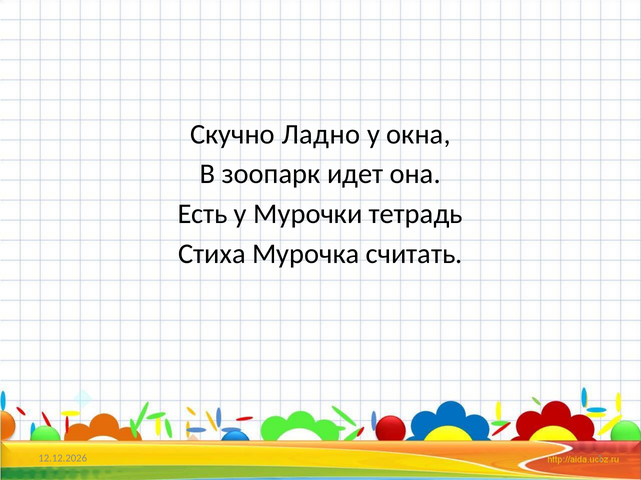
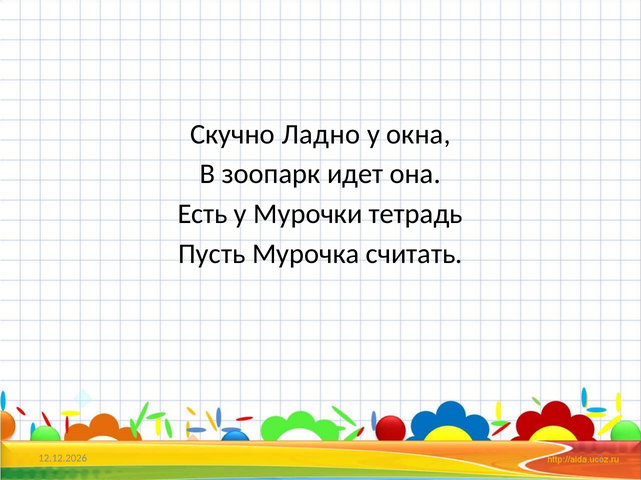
Стиха: Стиха -> Пусть
1: 1 -> 3
